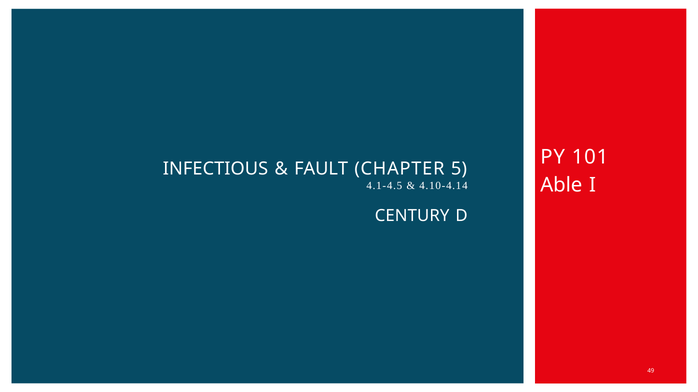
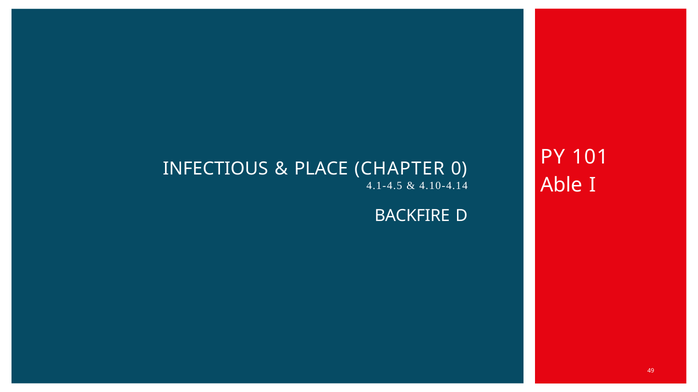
FAULT: FAULT -> PLACE
5: 5 -> 0
CENTURY: CENTURY -> BACKFIRE
